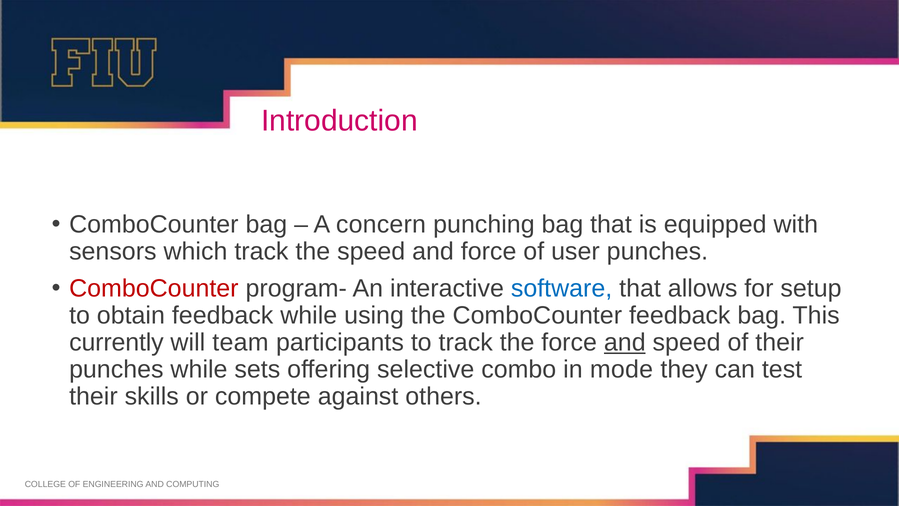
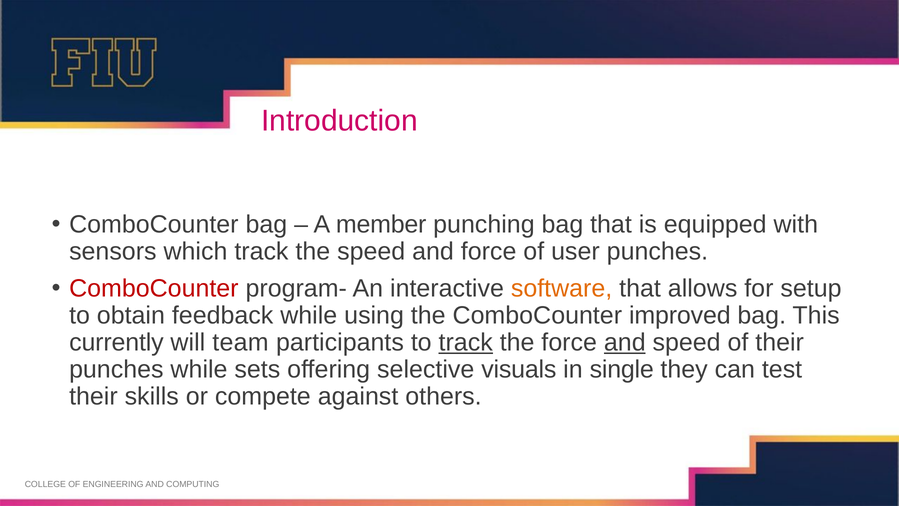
concern: concern -> member
software colour: blue -> orange
ComboCounter feedback: feedback -> improved
track at (466, 342) underline: none -> present
combo: combo -> visuals
mode: mode -> single
